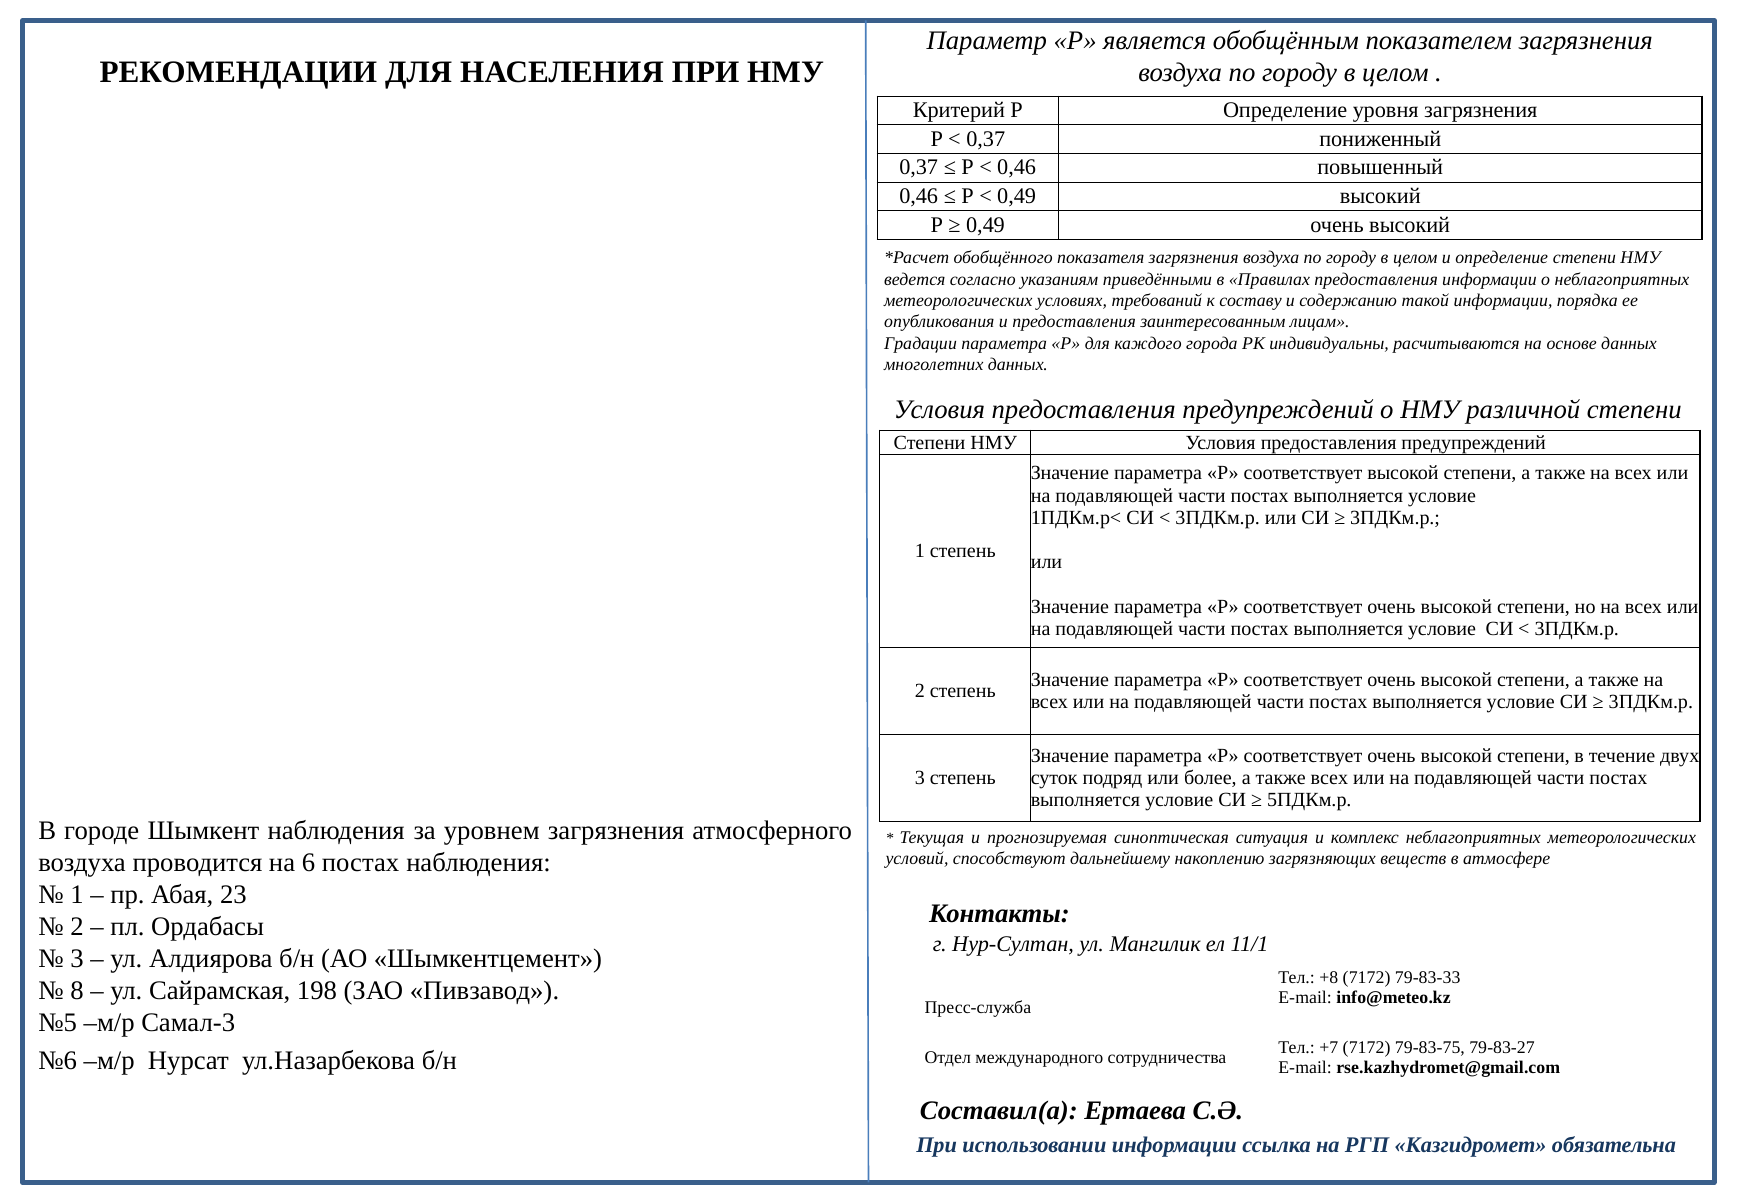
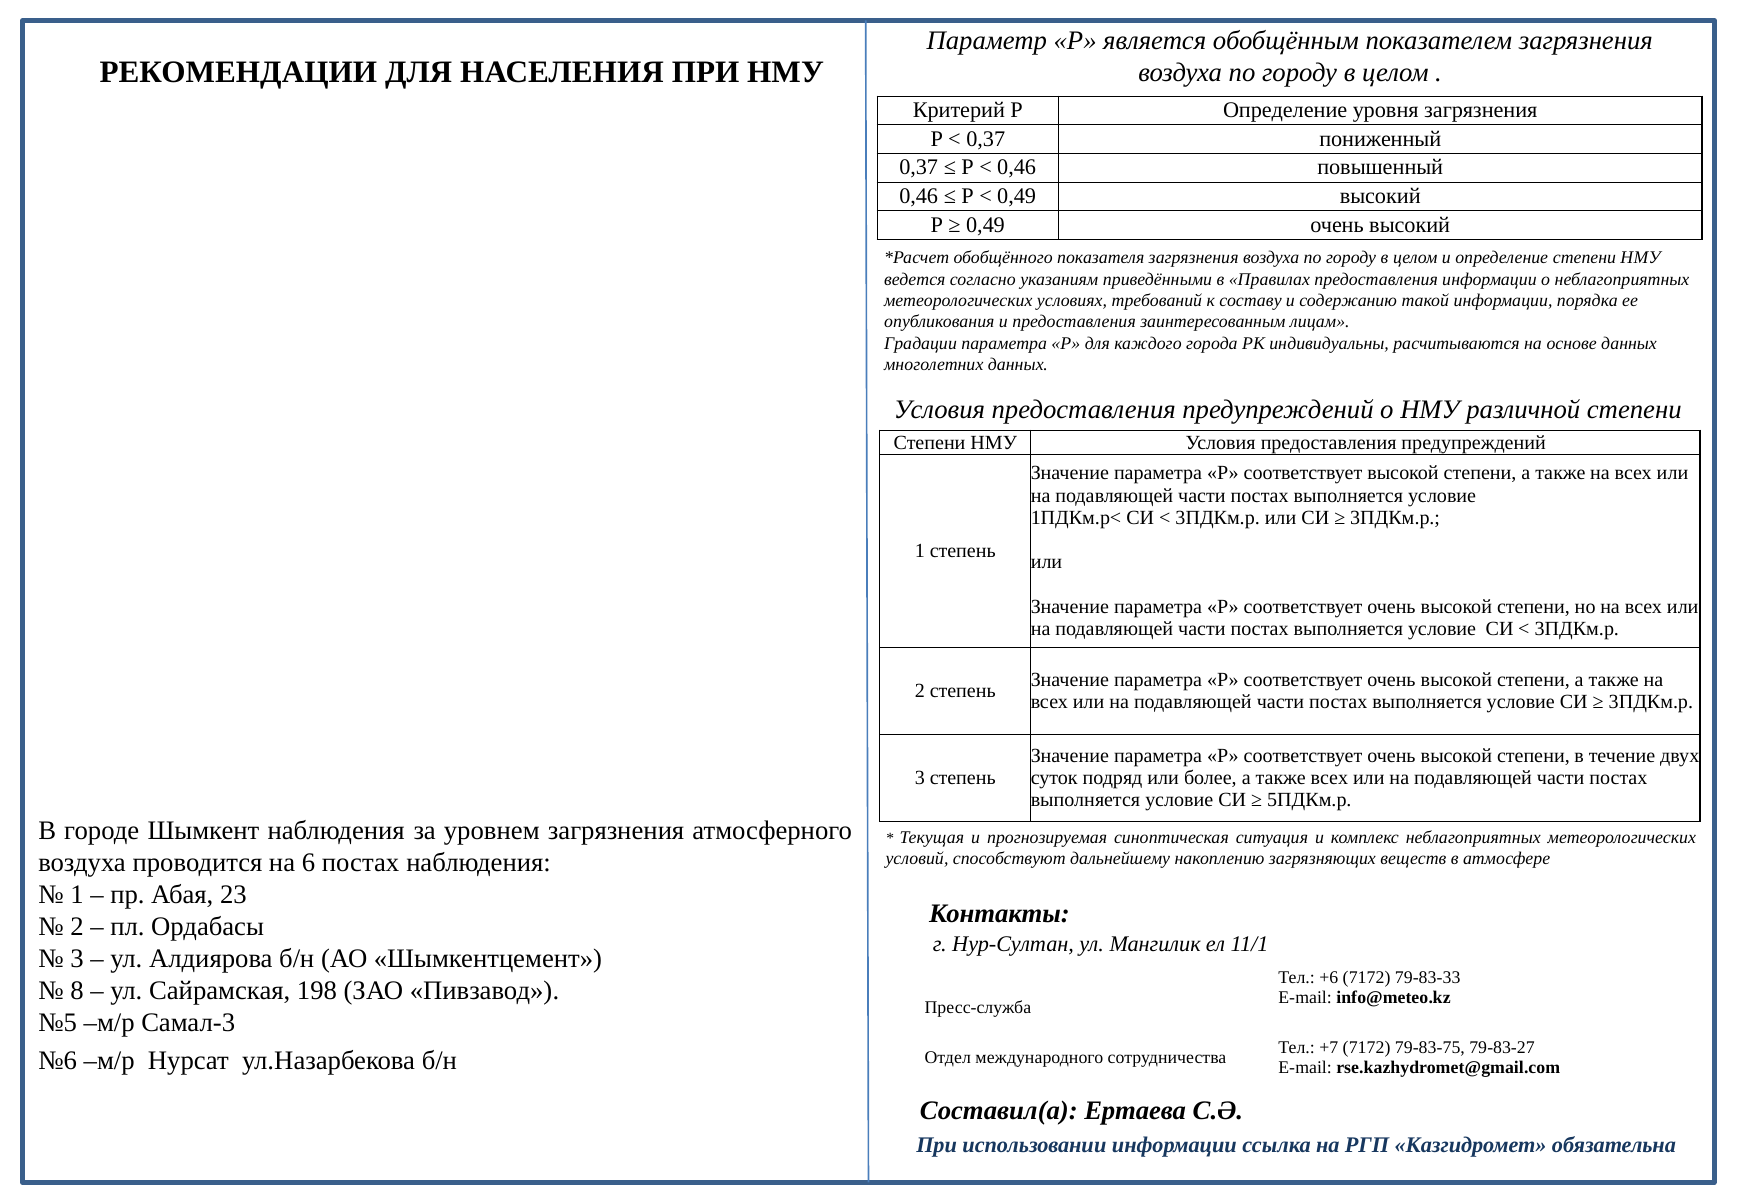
+8: +8 -> +6
